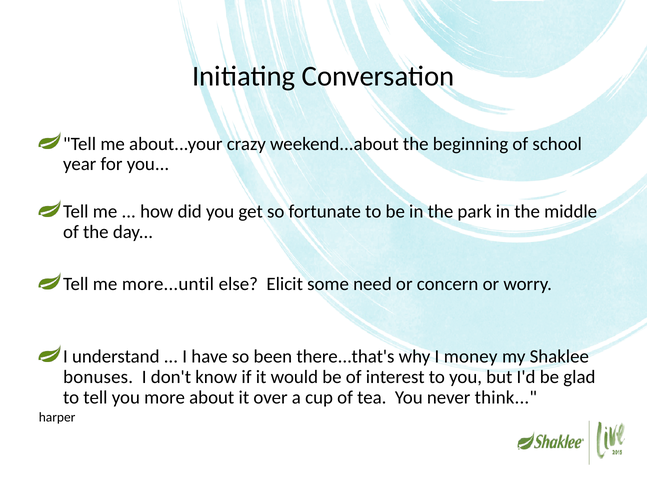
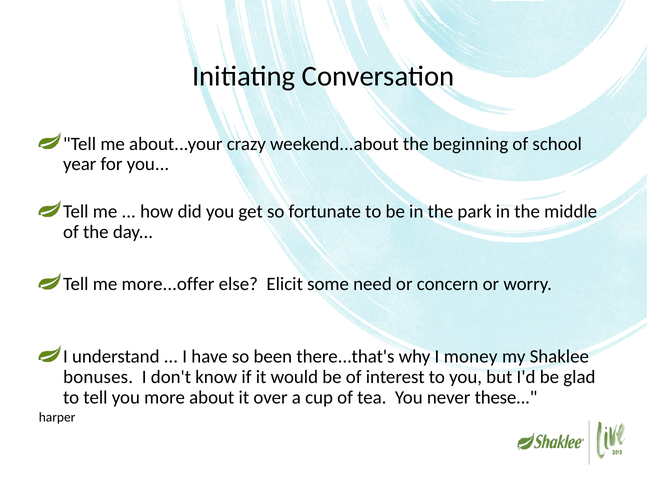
more...until: more...until -> more...offer
think: think -> these
